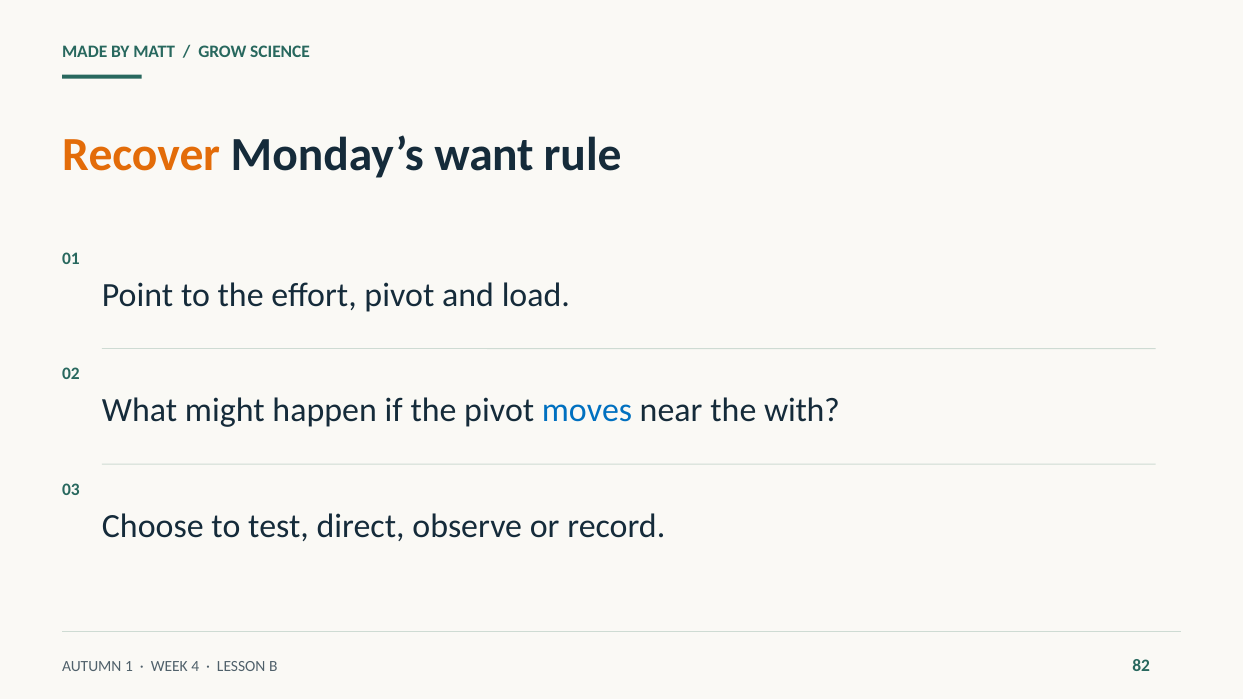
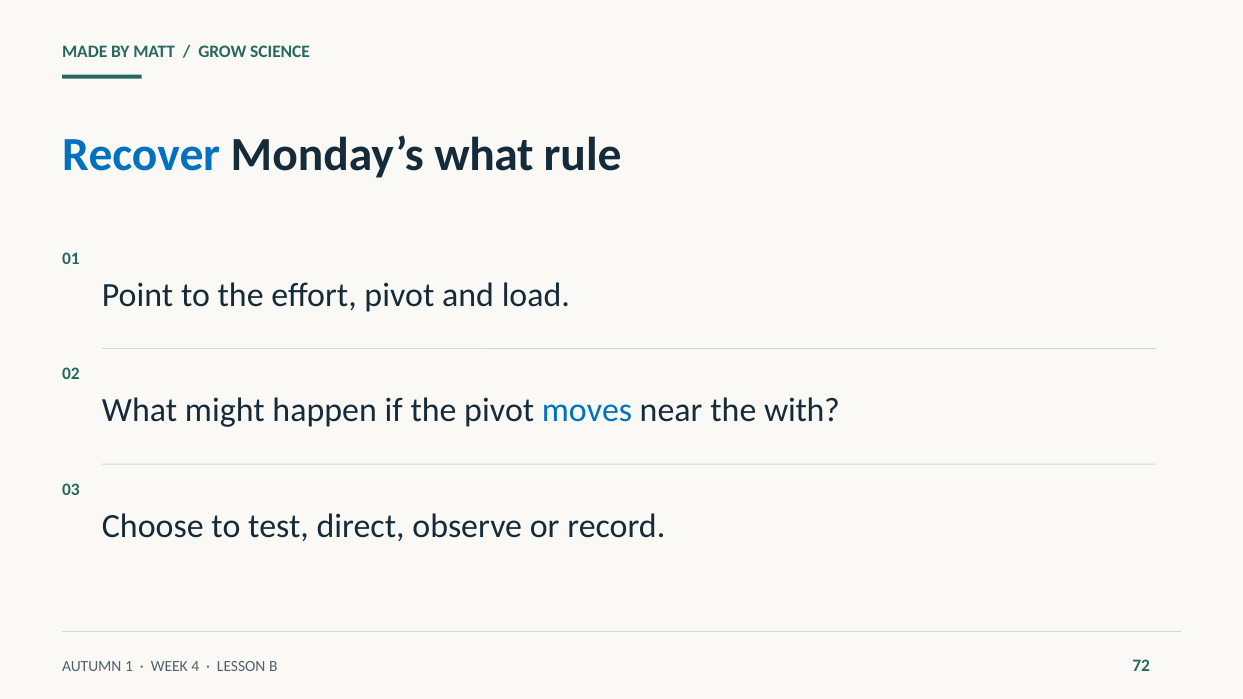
Recover colour: orange -> blue
Monday’s want: want -> what
82: 82 -> 72
